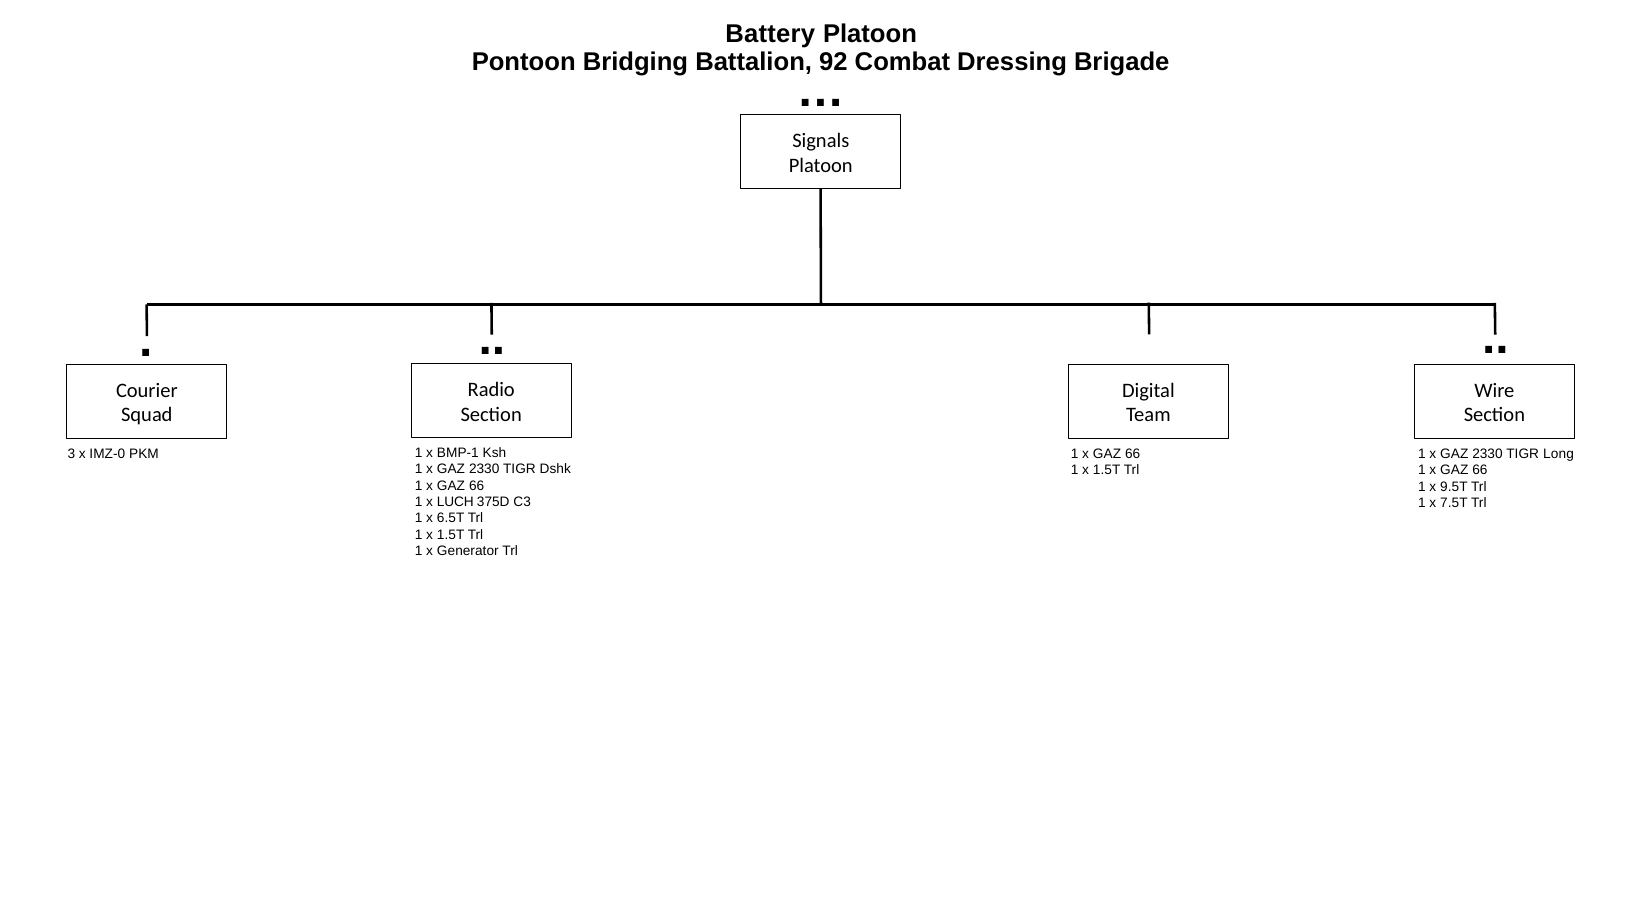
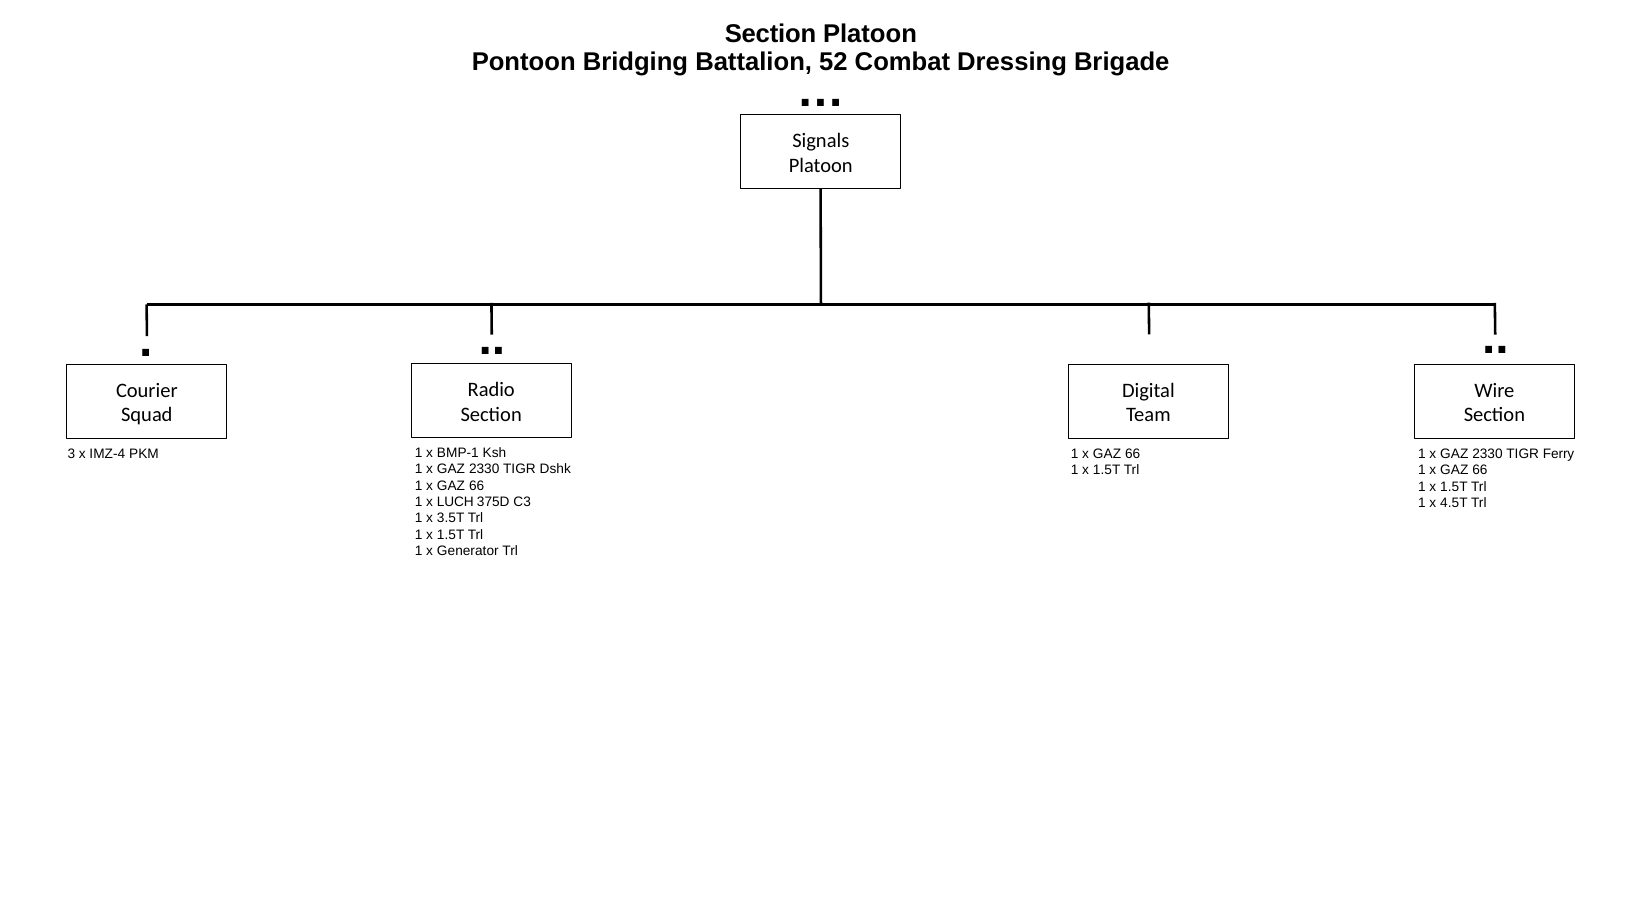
Battery at (770, 34): Battery -> Section
92: 92 -> 52
IMZ-0: IMZ-0 -> IMZ-4
Long: Long -> Ferry
9.5T at (1454, 487): 9.5T -> 1.5T
7.5T: 7.5T -> 4.5T
6.5T: 6.5T -> 3.5T
